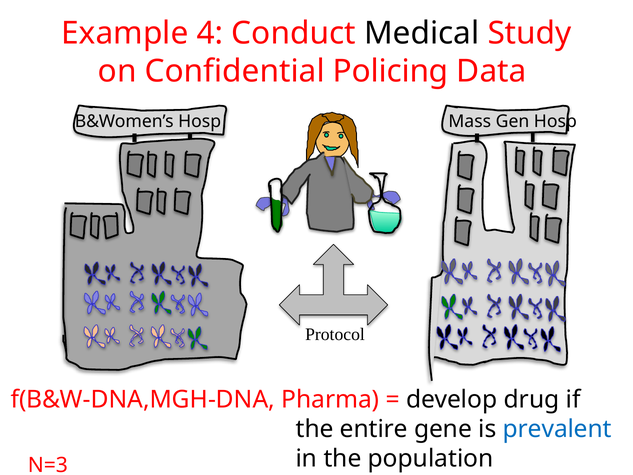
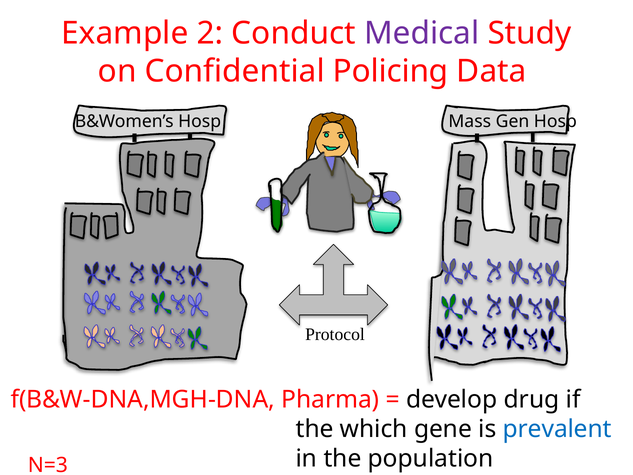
4: 4 -> 2
Medical colour: black -> purple
entire: entire -> which
